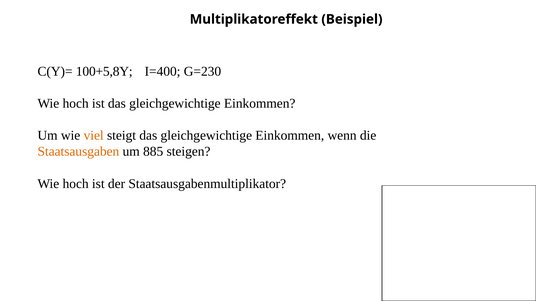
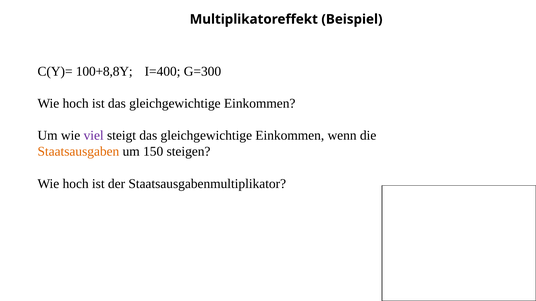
100+5,8Y: 100+5,8Y -> 100+8,8Y
G=230: G=230 -> G=300
viel colour: orange -> purple
885: 885 -> 150
